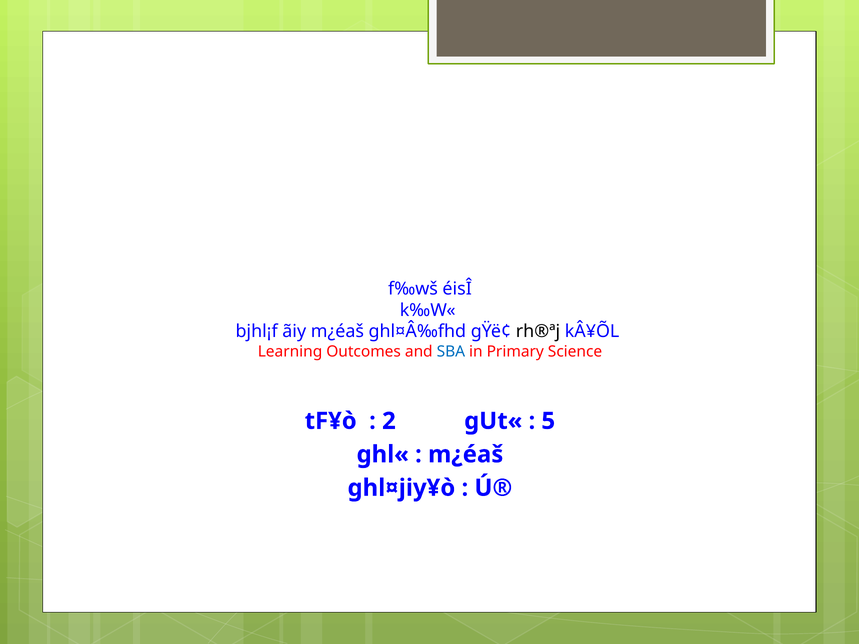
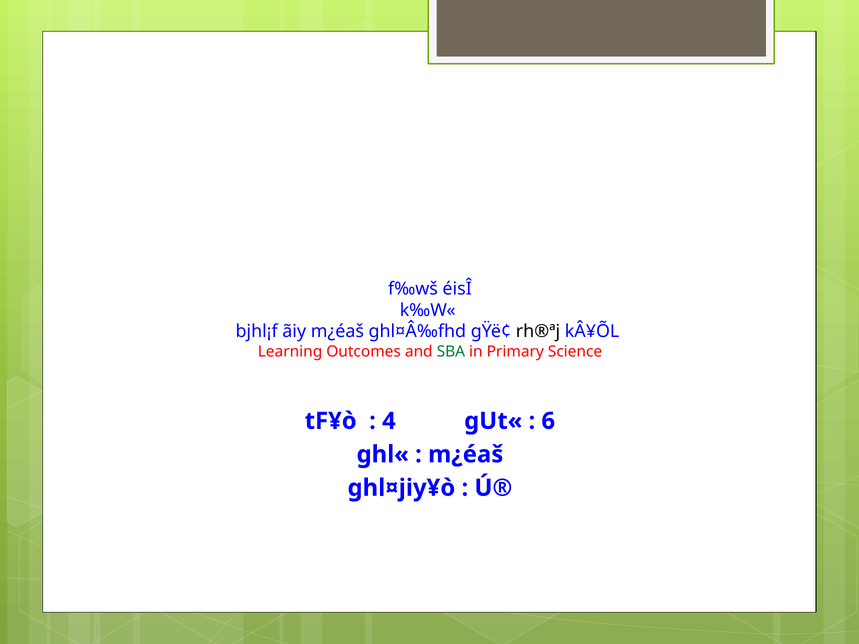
SBA colour: blue -> green
2: 2 -> 4
5: 5 -> 6
